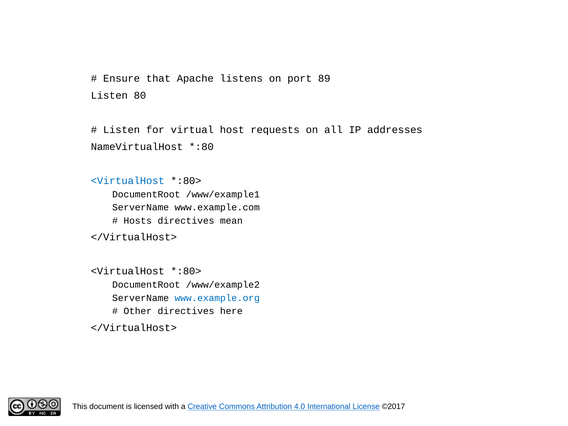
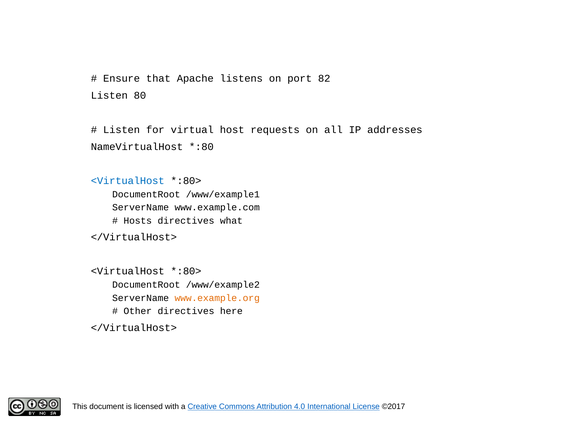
89: 89 -> 82
mean: mean -> what
www.example.org colour: blue -> orange
